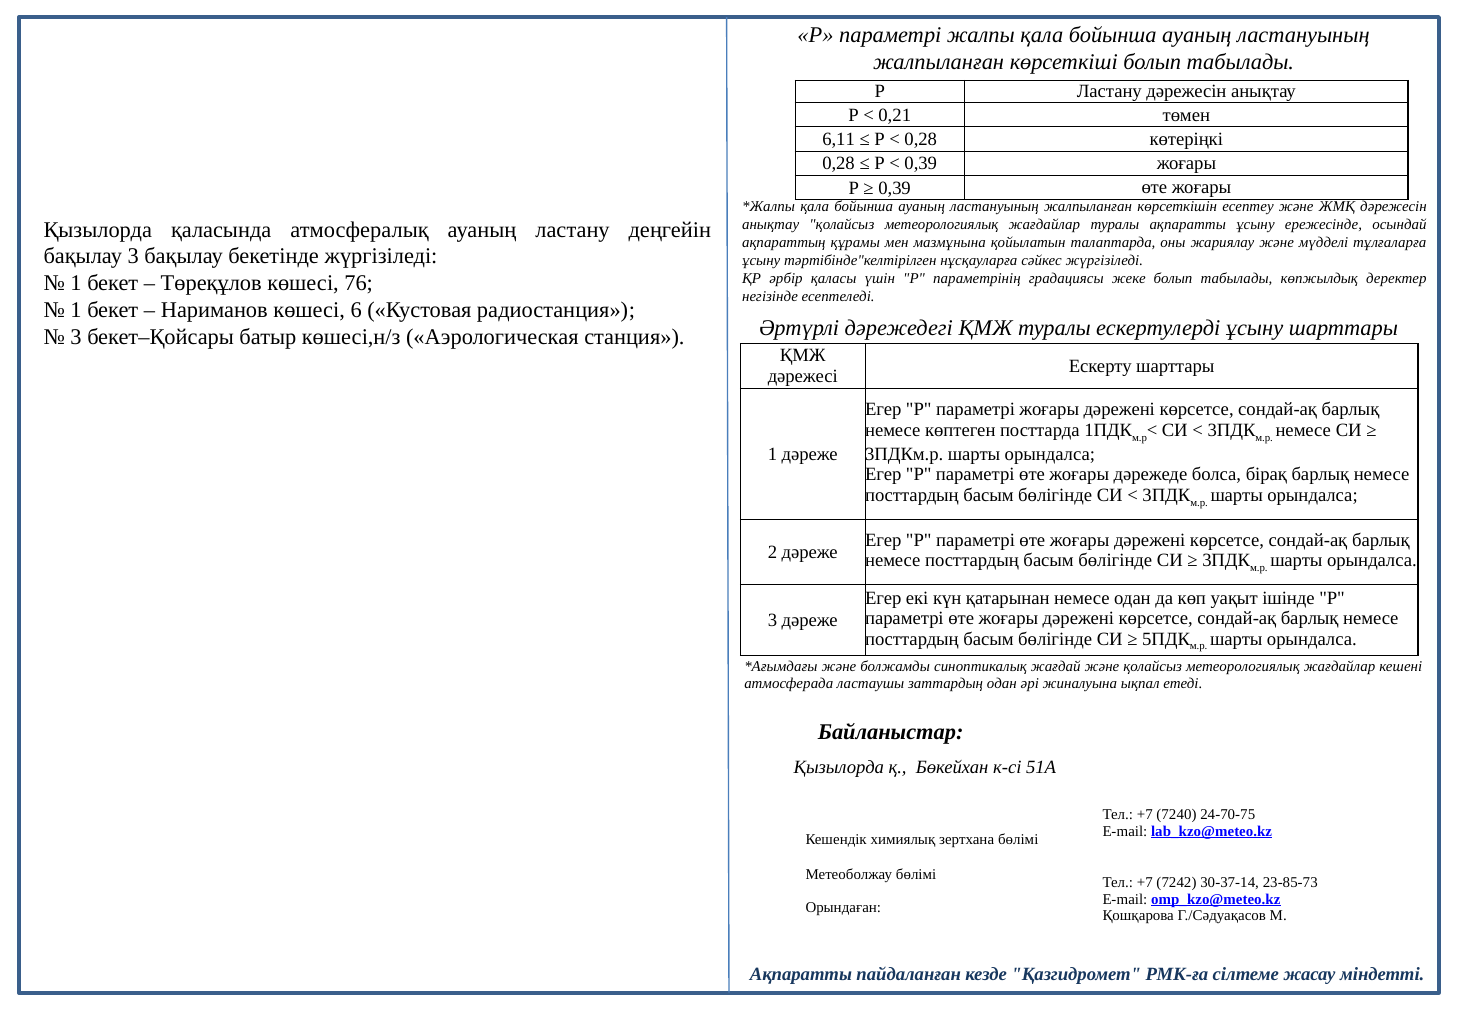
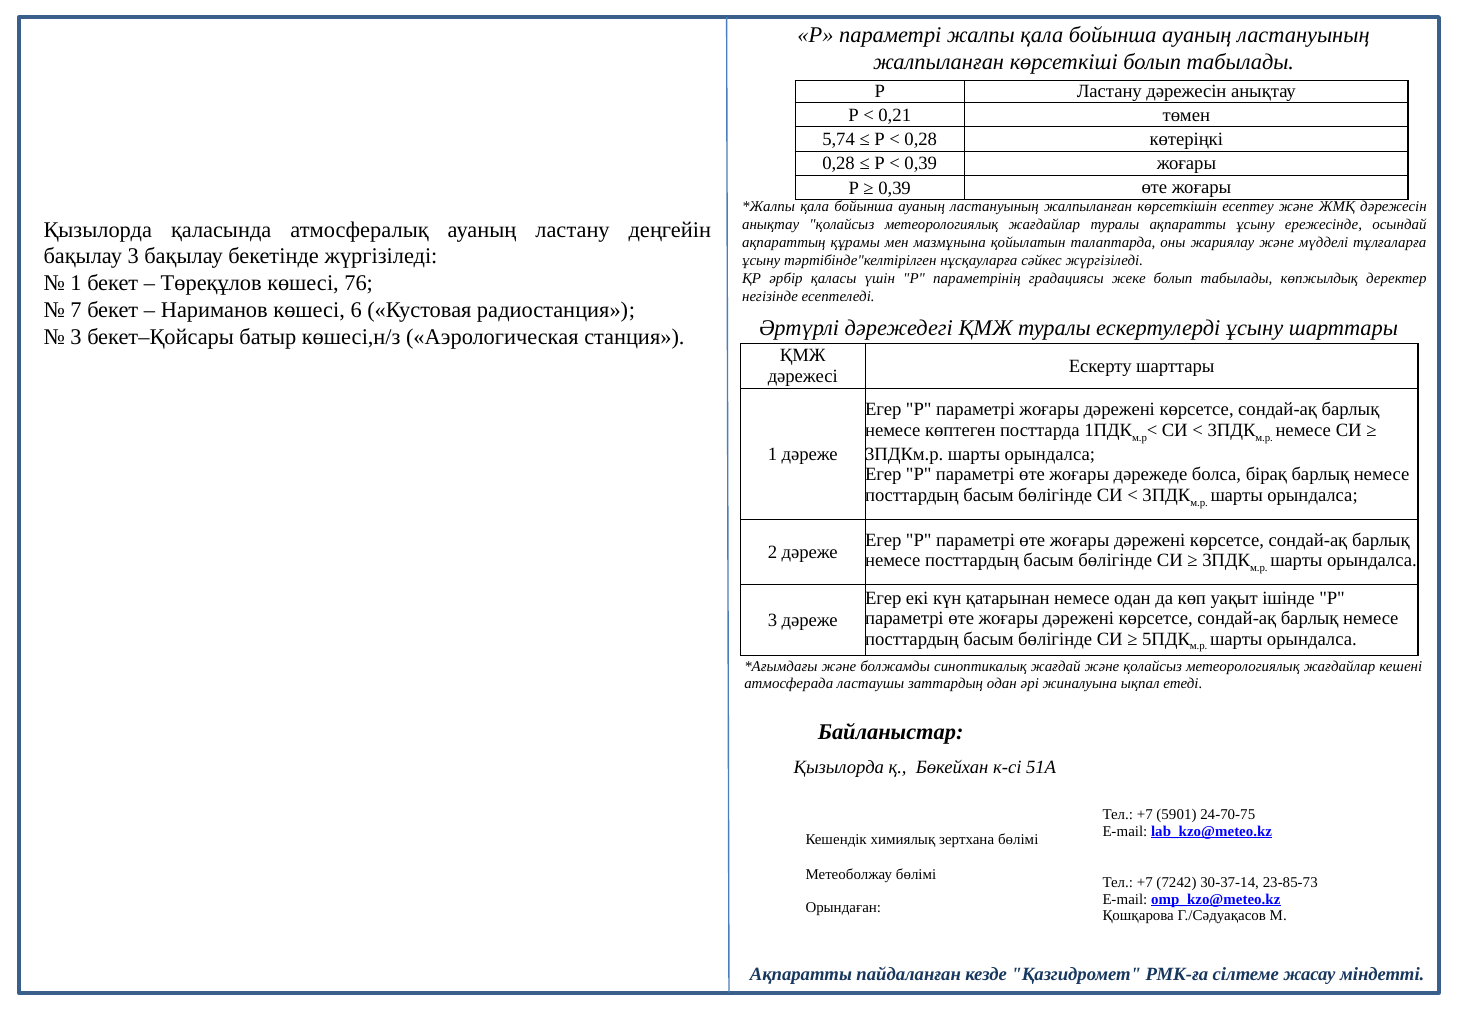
6,11: 6,11 -> 5,74
1 at (76, 310): 1 -> 7
7240: 7240 -> 5901
